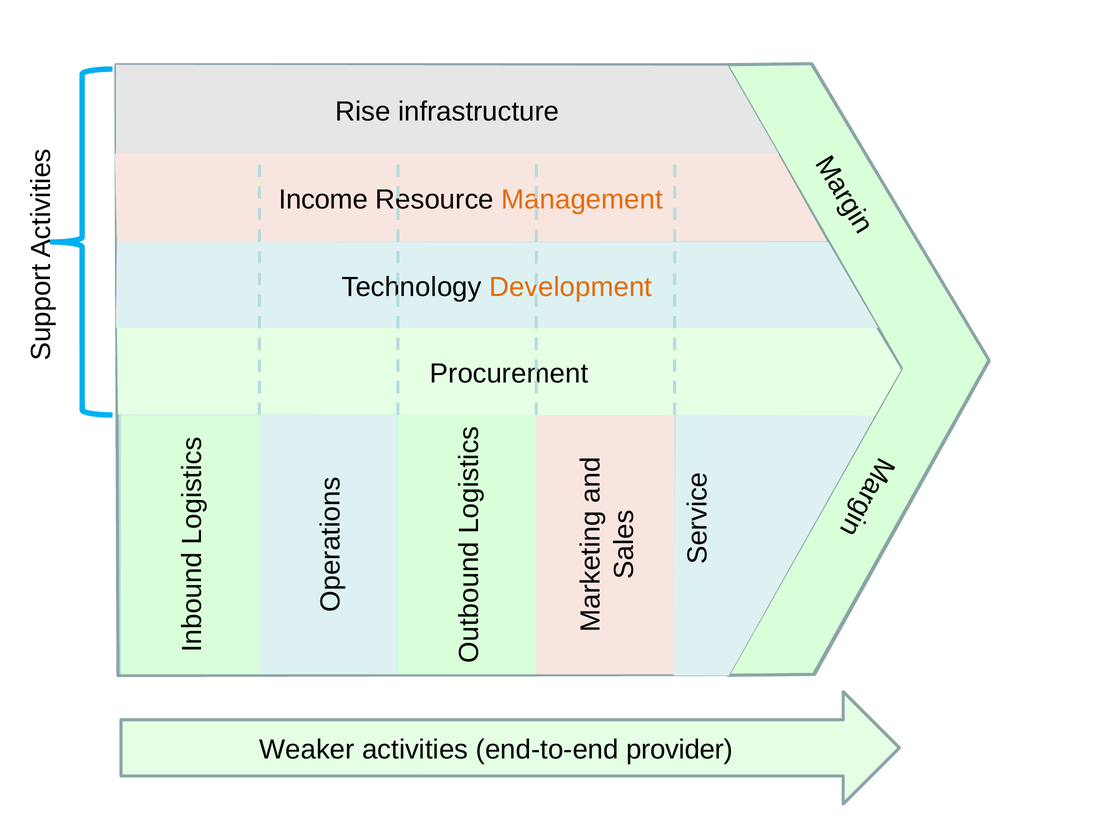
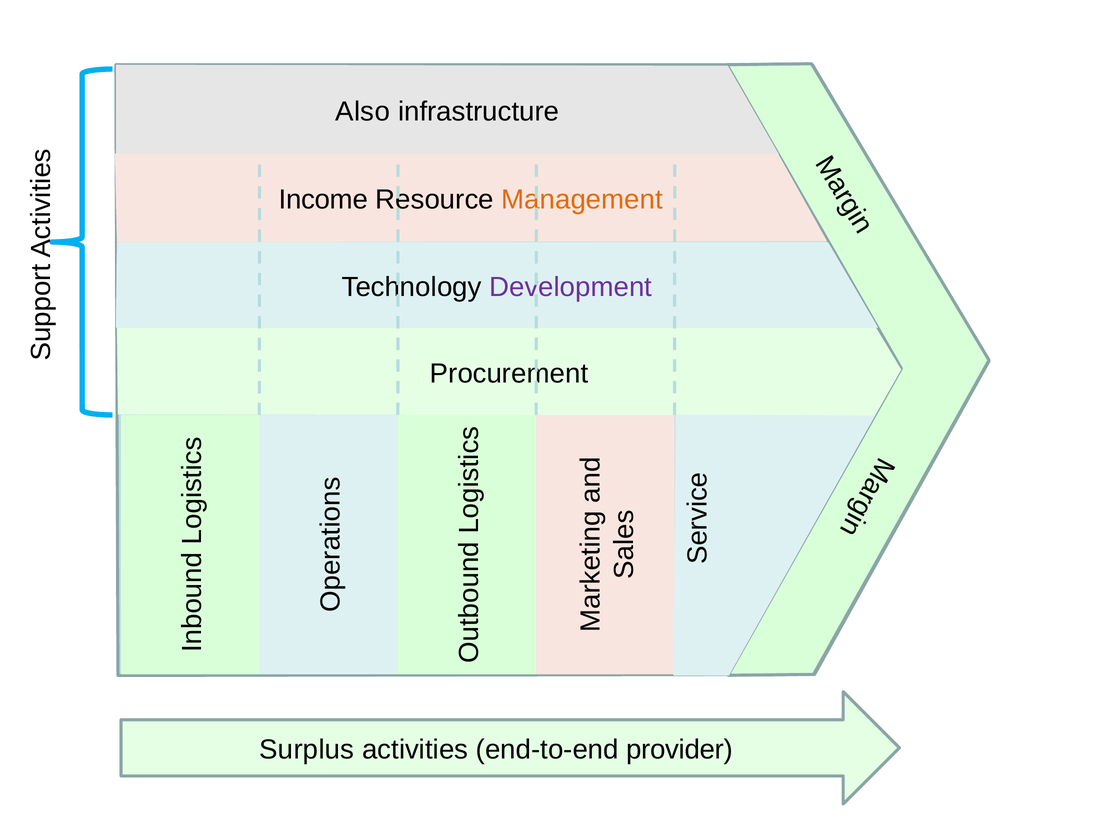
Rise: Rise -> Also
Development colour: orange -> purple
Weaker: Weaker -> Surplus
